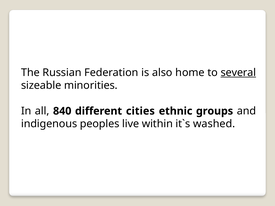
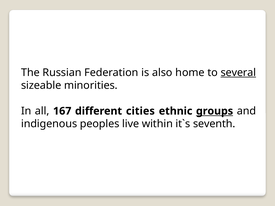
840: 840 -> 167
groups underline: none -> present
washed: washed -> seventh
